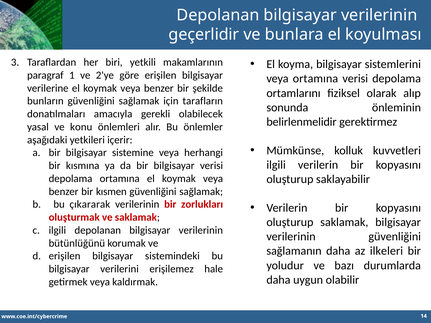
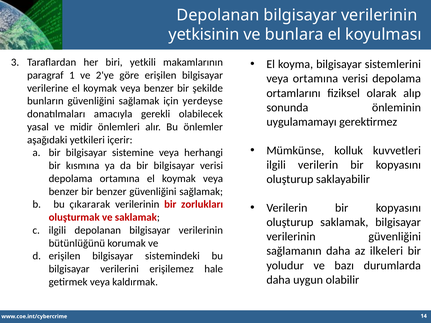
geçerlidir: geçerlidir -> yetkisinin
tarafların: tarafların -> yerdeyse
belirlenmelidir: belirlenmelidir -> uygulamamayı
konu: konu -> midir
bir kısmen: kısmen -> benzer
